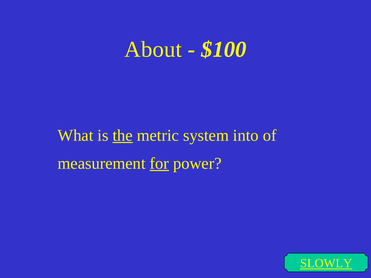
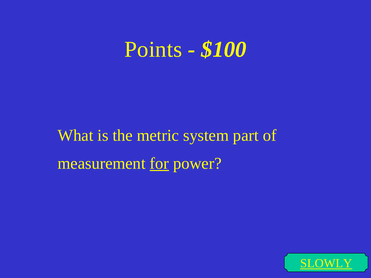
About: About -> Points
the underline: present -> none
into: into -> part
